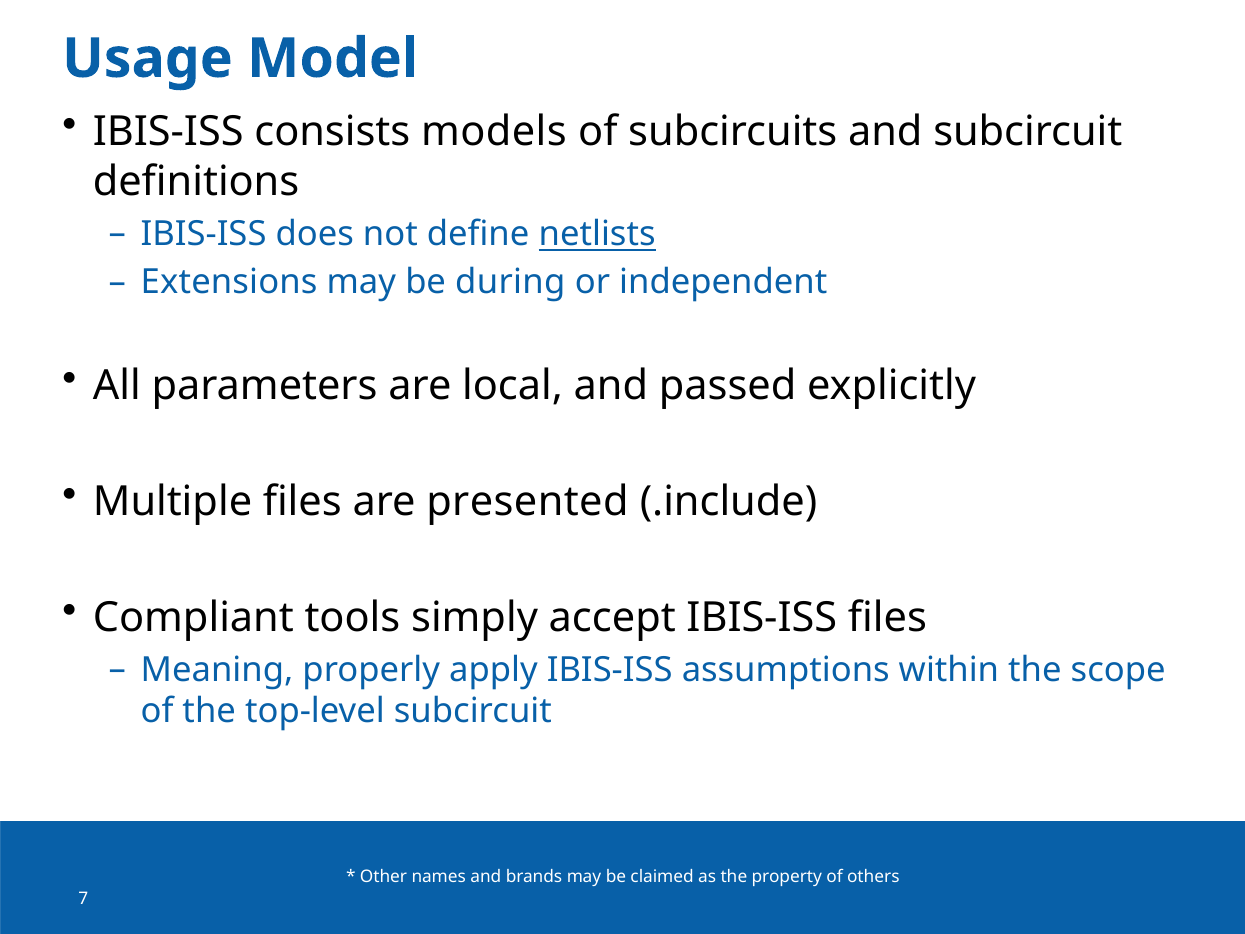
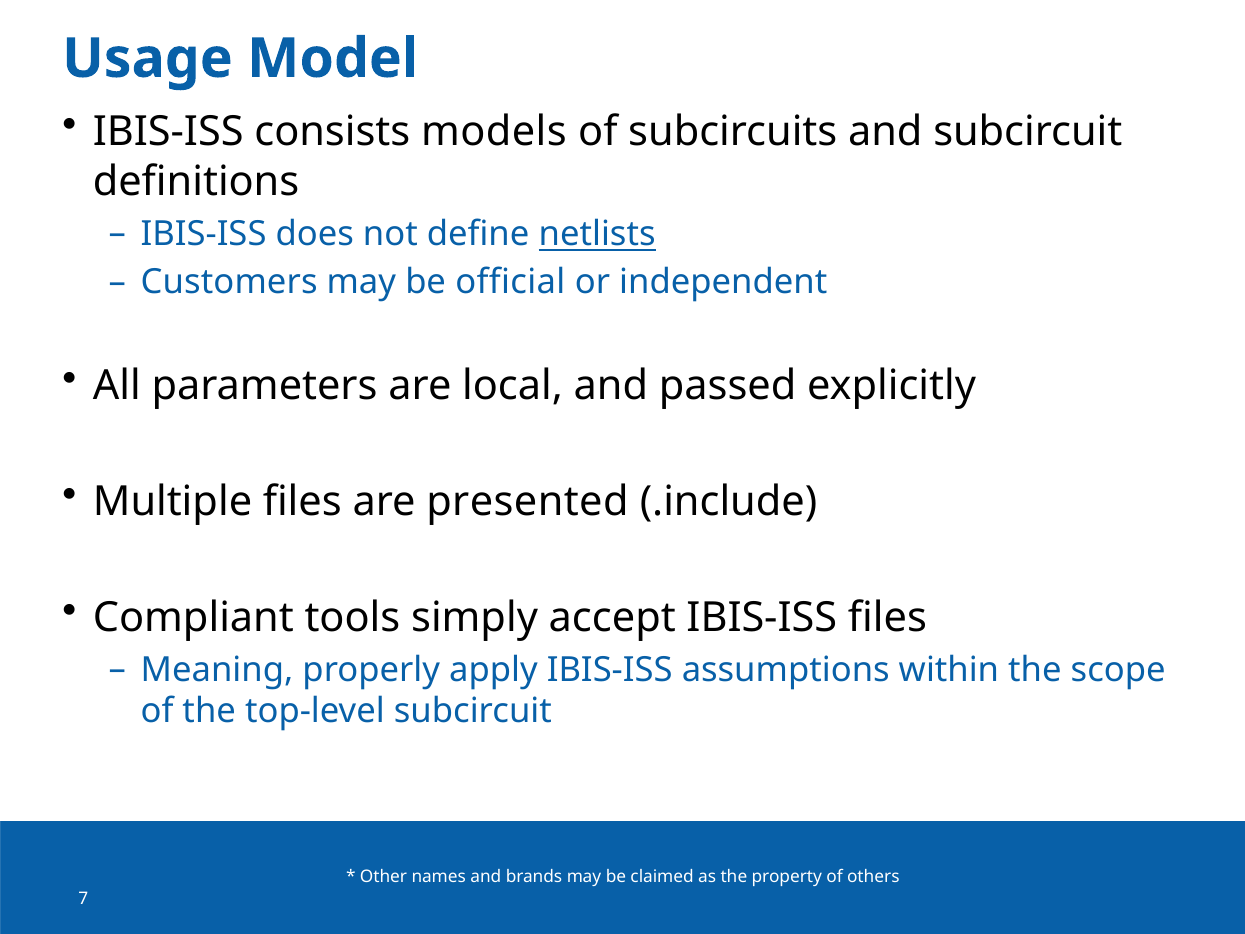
Extensions: Extensions -> Customers
during: during -> official
